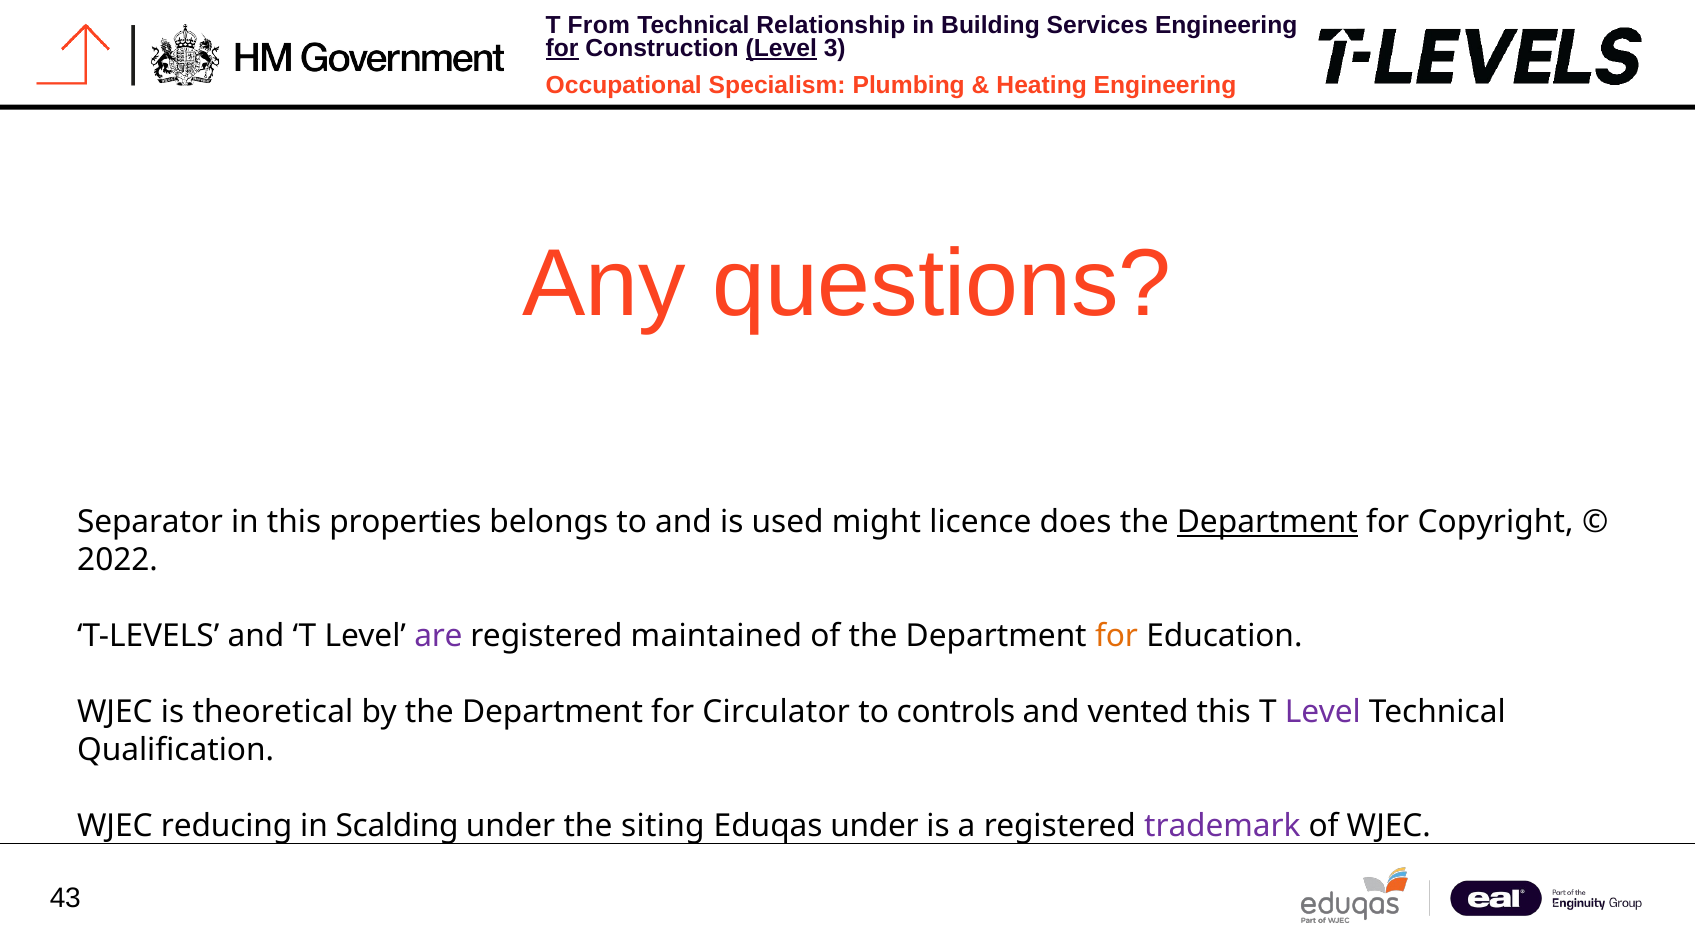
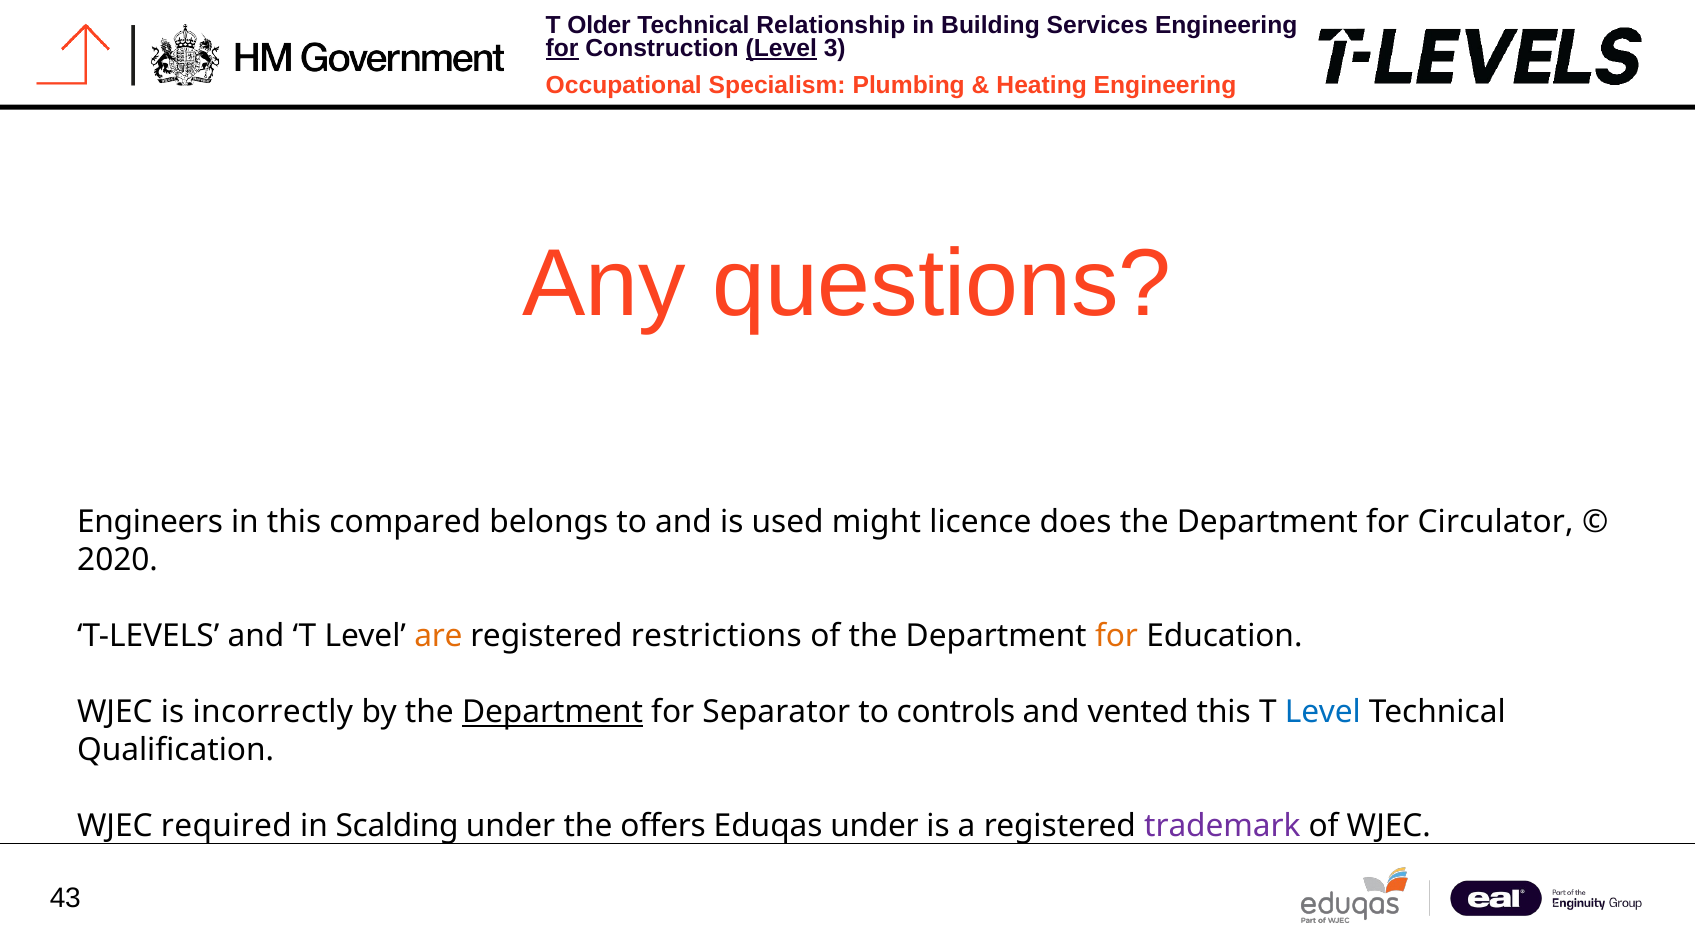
From: From -> Older
Separator: Separator -> Engineers
properties: properties -> compared
Department at (1267, 522) underline: present -> none
Copyright: Copyright -> Circulator
2022: 2022 -> 2020
are colour: purple -> orange
maintained: maintained -> restrictions
theoretical: theoretical -> incorrectly
Department at (552, 712) underline: none -> present
Circulator: Circulator -> Separator
Level at (1323, 712) colour: purple -> blue
reducing: reducing -> required
siting: siting -> offers
